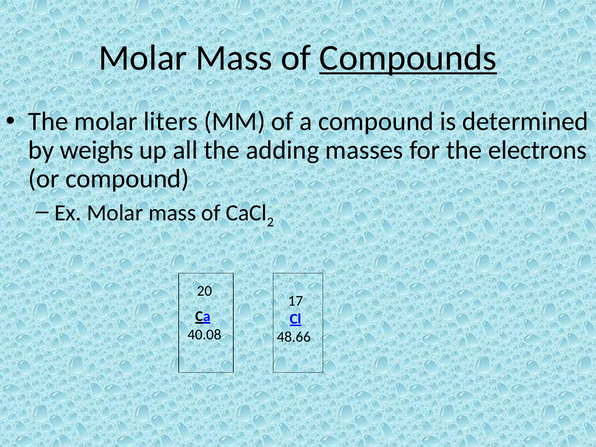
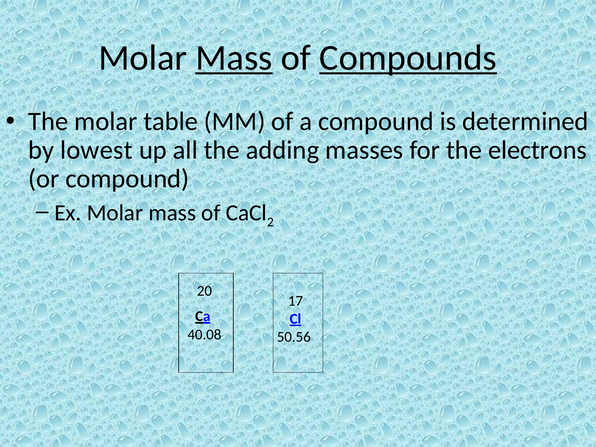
Mass at (234, 58) underline: none -> present
liters: liters -> table
weighs: weighs -> lowest
48.66: 48.66 -> 50.56
